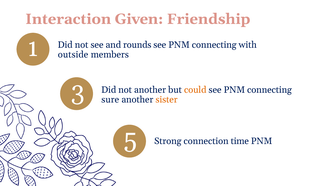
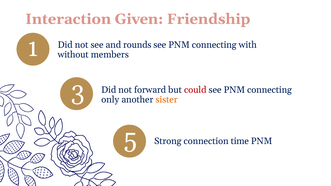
outside: outside -> without
not another: another -> forward
could colour: orange -> red
sure: sure -> only
